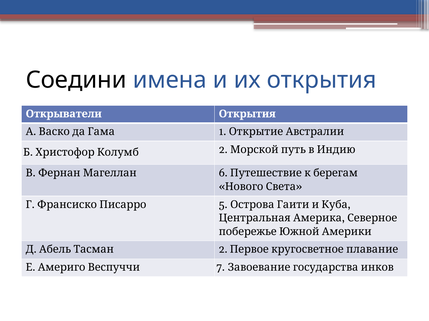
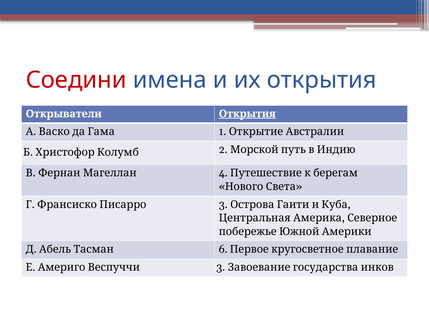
Соедини colour: black -> red
Открытия at (247, 114) underline: none -> present
6: 6 -> 4
5 at (223, 205): 5 -> 3
2 at (223, 250): 2 -> 6
7 at (221, 268): 7 -> 3
